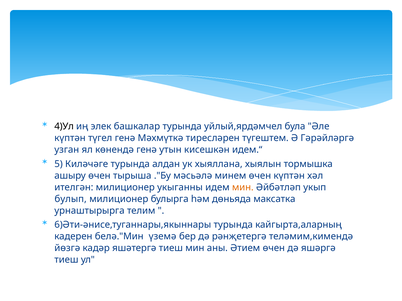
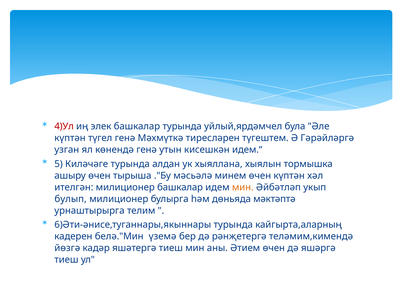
4)Ул colour: black -> red
милиционер укыганны: укыганны -> башкалар
максатка: максатка -> мәктәптә
